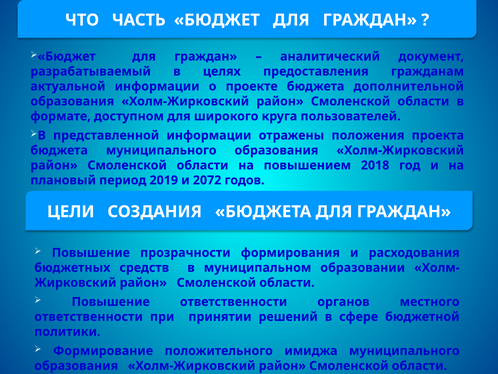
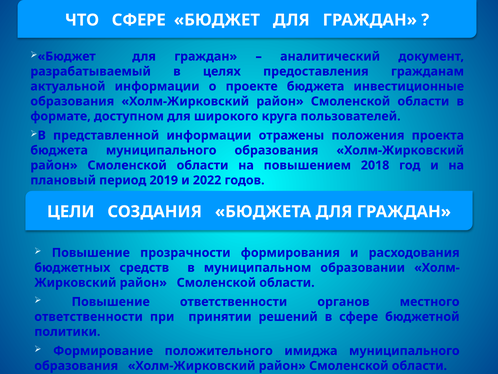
ЧТО ЧАСТЬ: ЧАСТЬ -> СФЕРЕ
дополнительной: дополнительной -> инвестиционные
2072: 2072 -> 2022
